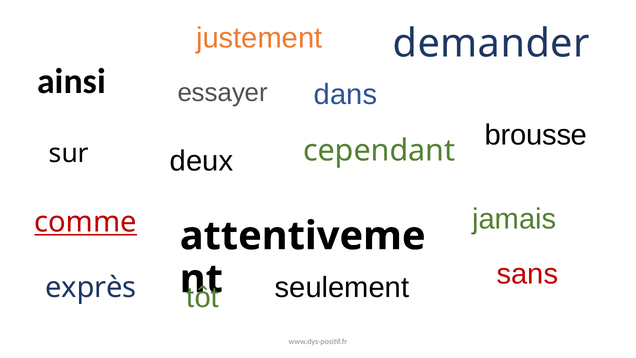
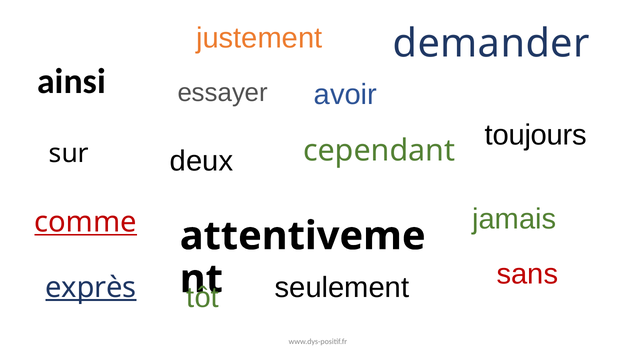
dans: dans -> avoir
brousse: brousse -> toujours
exprès underline: none -> present
